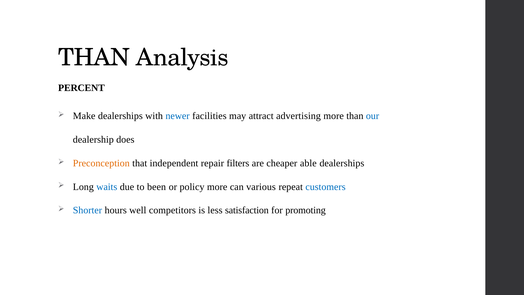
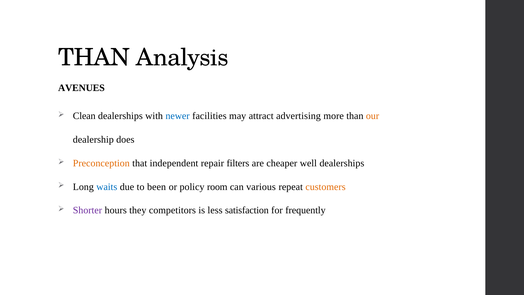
PERCENT: PERCENT -> AVENUES
Make: Make -> Clean
our colour: blue -> orange
able: able -> well
policy more: more -> room
customers colour: blue -> orange
Shorter colour: blue -> purple
well: well -> they
promoting: promoting -> frequently
